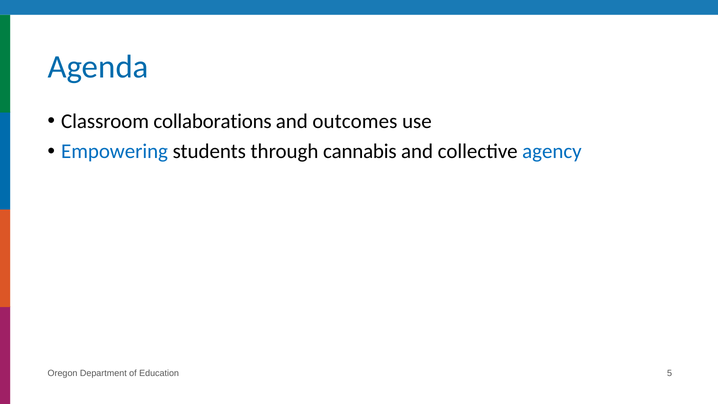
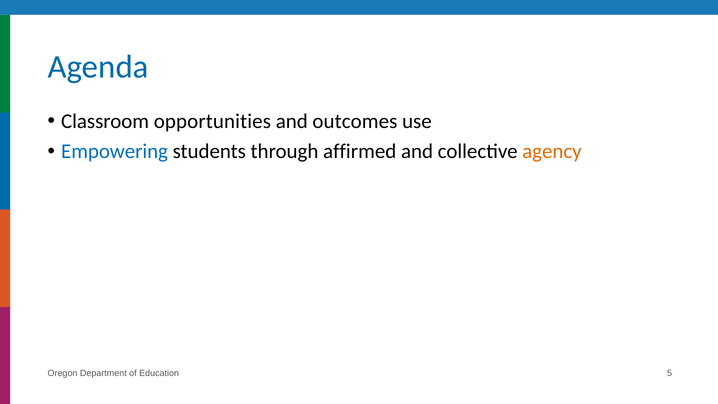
collaborations: collaborations -> opportunities
cannabis: cannabis -> affirmed
agency colour: blue -> orange
